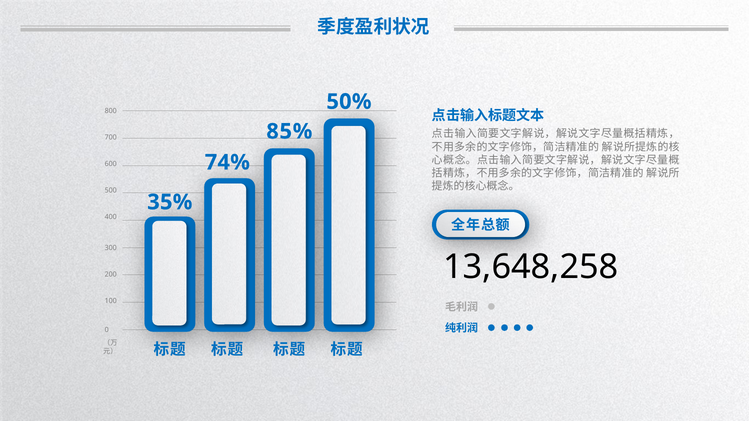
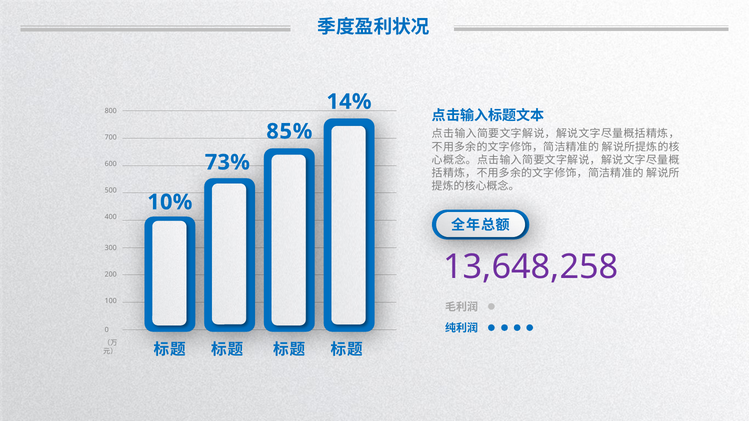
50%: 50% -> 14%
74%: 74% -> 73%
35%: 35% -> 10%
13,648,258 colour: black -> purple
